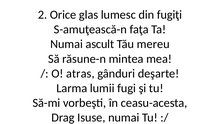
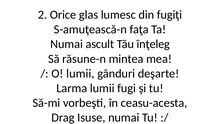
mereu: mereu -> înţeleg
O atras: atras -> lumii
